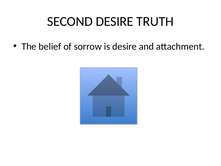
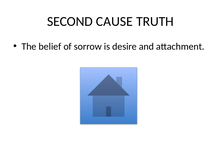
SECOND DESIRE: DESIRE -> CAUSE
